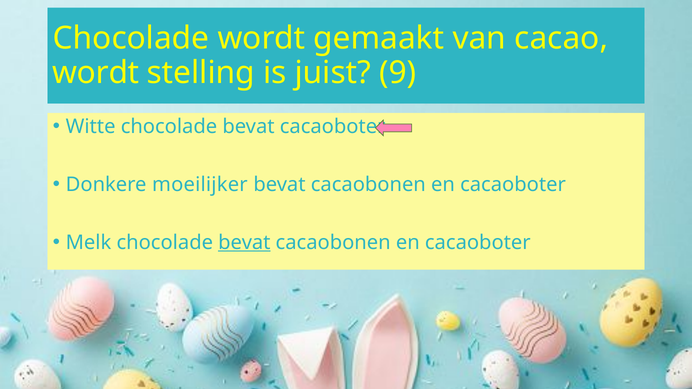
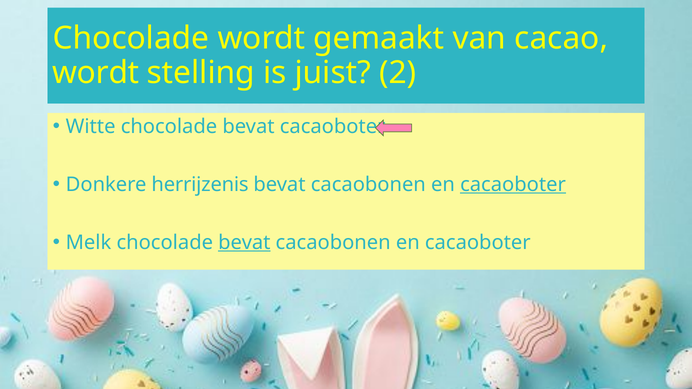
9: 9 -> 2
moeilijker: moeilijker -> herrijzenis
cacaoboter at (513, 184) underline: none -> present
